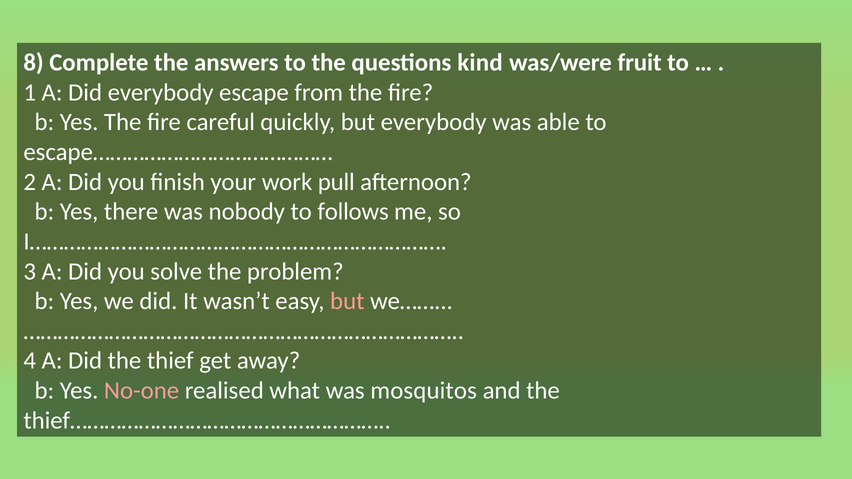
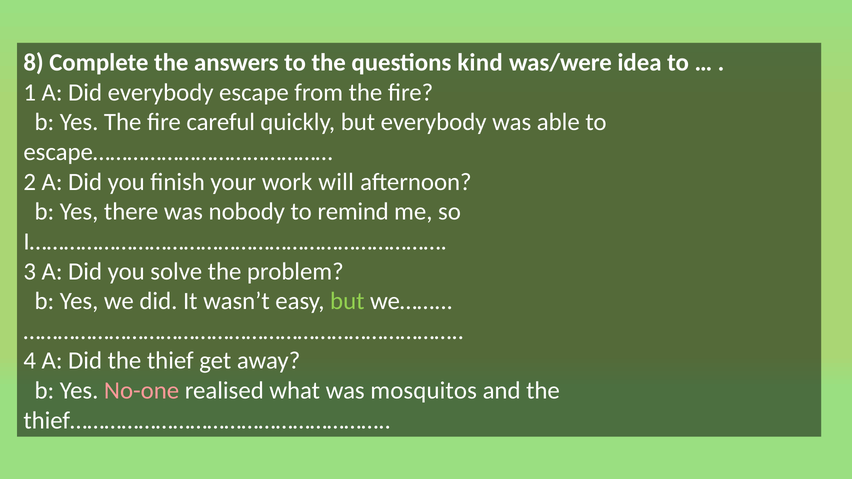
fruit: fruit -> idea
pull: pull -> will
follows: follows -> remind
but at (347, 301) colour: pink -> light green
